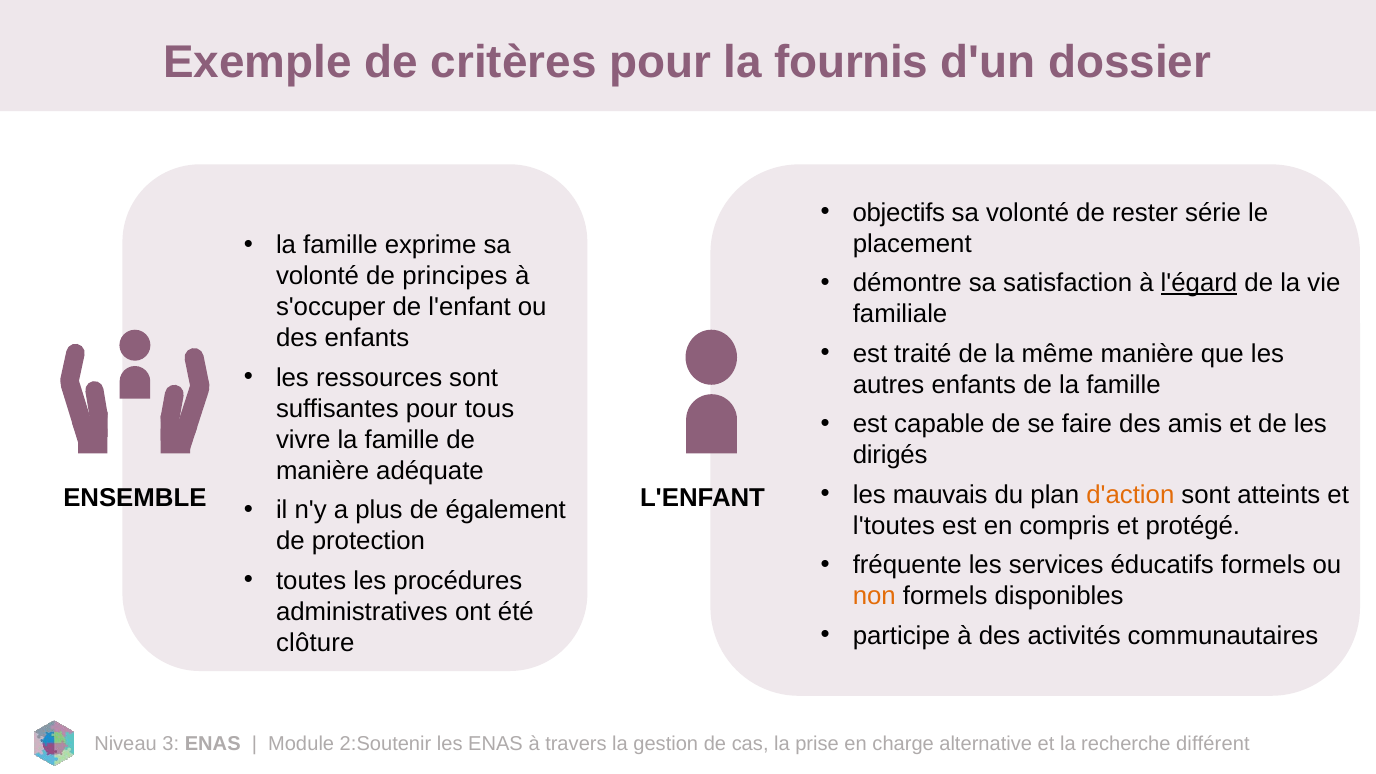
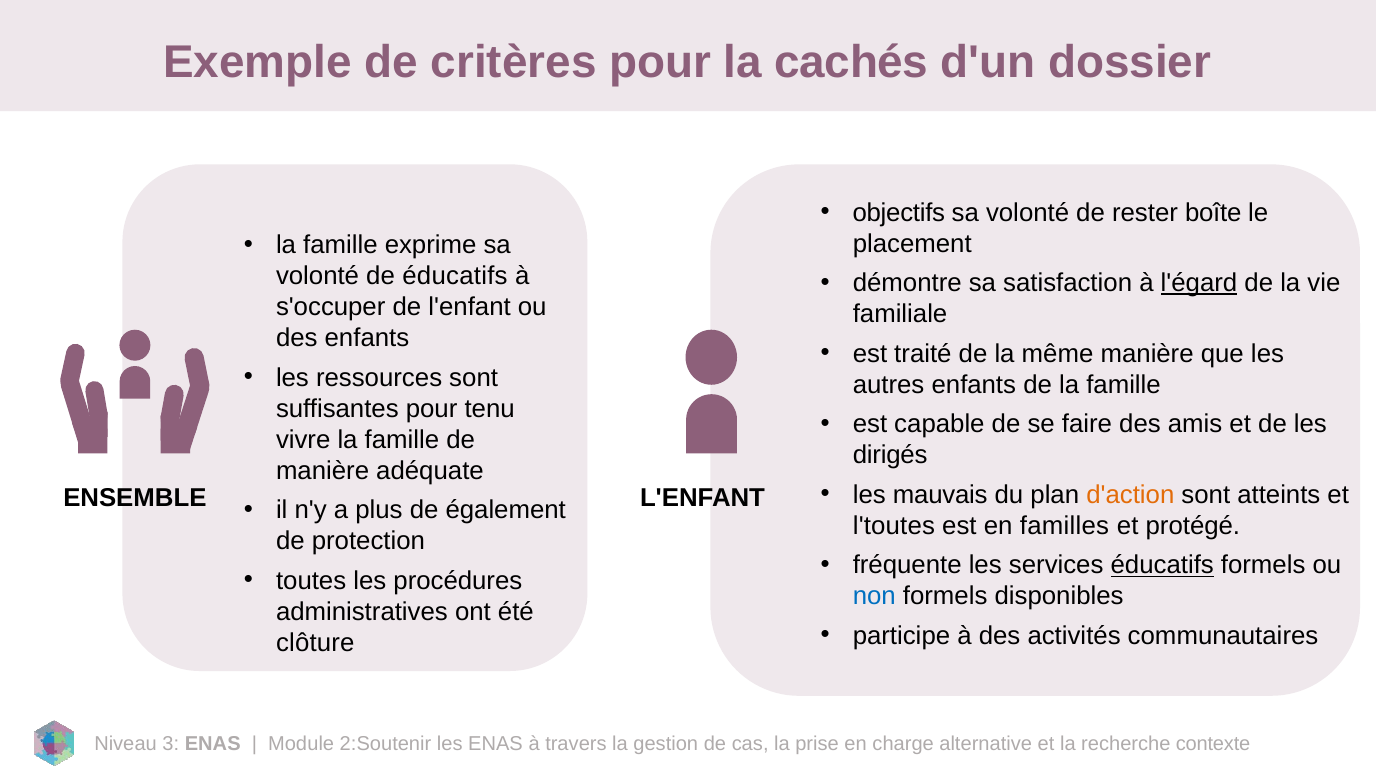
fournis: fournis -> cachés
série: série -> boîte
de principes: principes -> éducatifs
tous: tous -> tenu
compris: compris -> familles
éducatifs at (1162, 565) underline: none -> present
non colour: orange -> blue
différent: différent -> contexte
